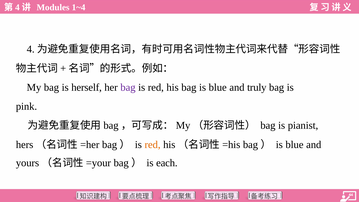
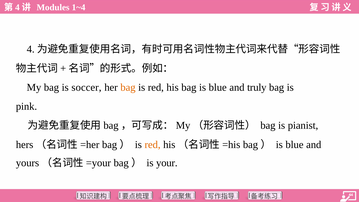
herself: herself -> soccer
bag at (128, 87) colour: purple -> orange
each: each -> your
